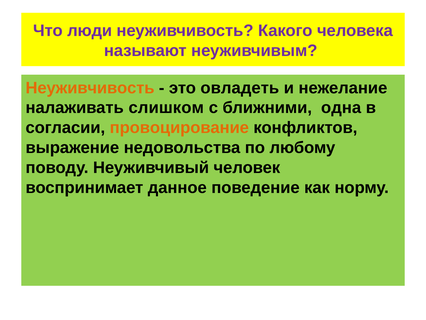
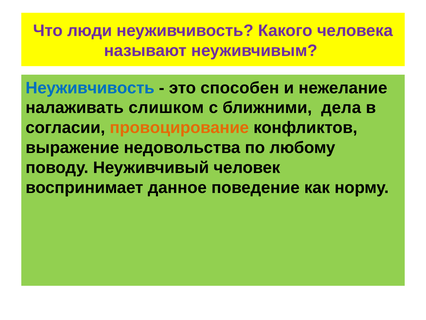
Неуживчивость at (90, 88) colour: orange -> blue
овладеть: овладеть -> способен
одна: одна -> дела
